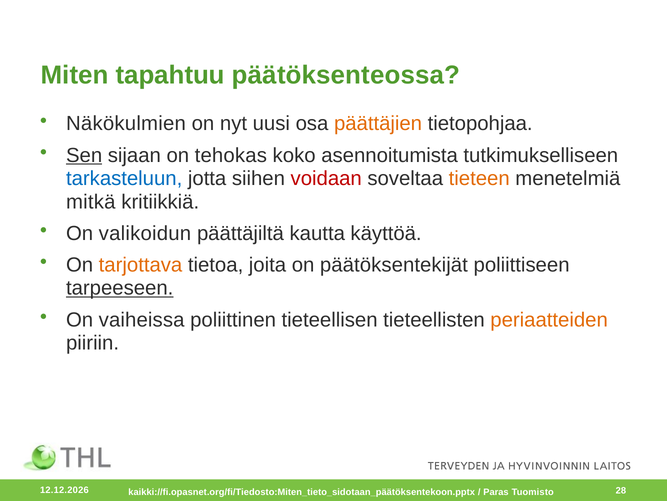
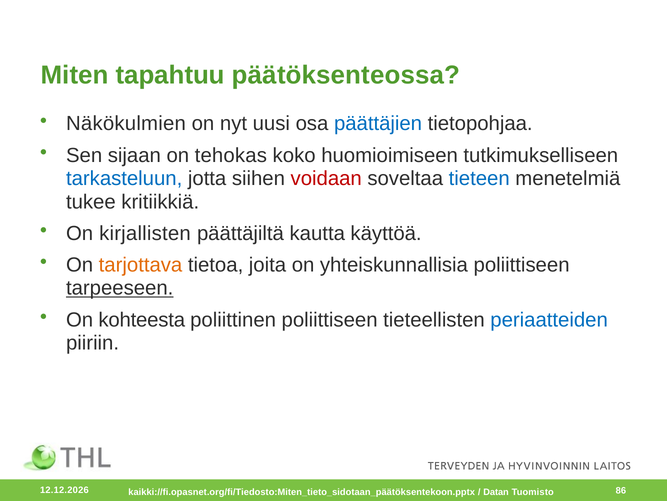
päättäjien colour: orange -> blue
Sen underline: present -> none
asennoitumista: asennoitumista -> huomioimiseen
tieteen colour: orange -> blue
mitkä: mitkä -> tukee
valikoidun: valikoidun -> kirjallisten
päätöksentekijät: päätöksentekijät -> yhteiskunnallisia
vaiheissa: vaiheissa -> kohteesta
poliittinen tieteellisen: tieteellisen -> poliittiseen
periaatteiden colour: orange -> blue
Paras: Paras -> Datan
28: 28 -> 86
